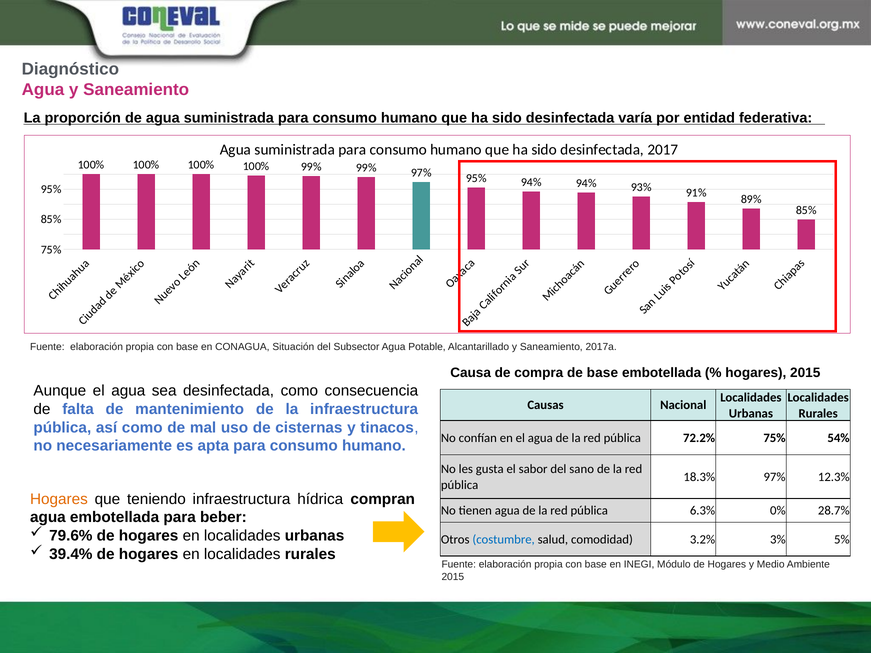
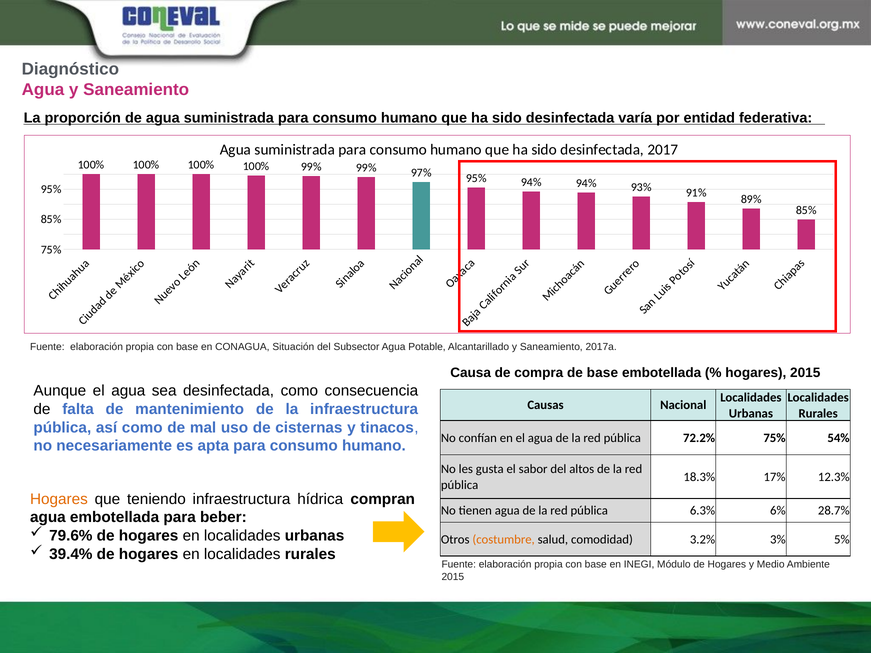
sano: sano -> altos
18.3% 97%: 97% -> 17%
0%: 0% -> 6%
costumbre colour: blue -> orange
